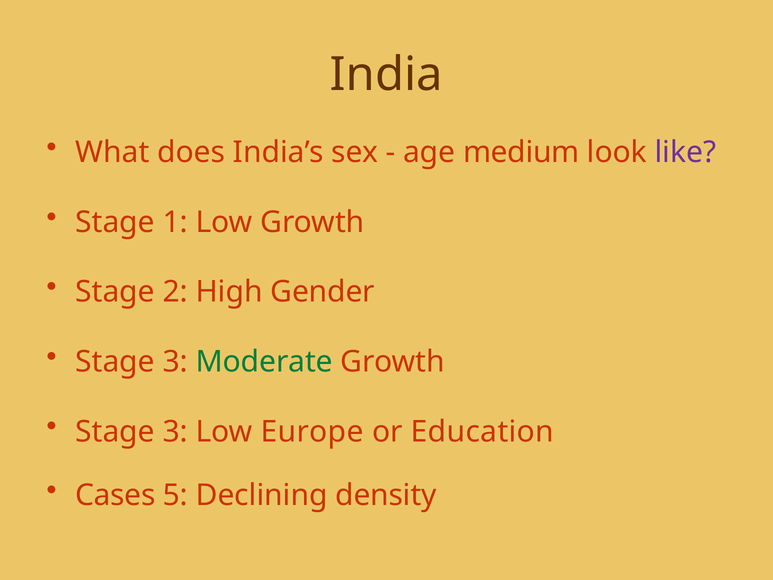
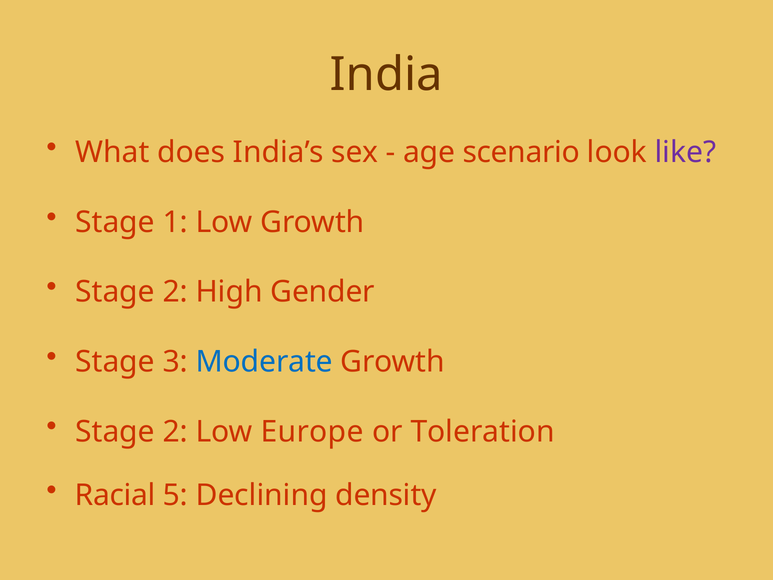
medium: medium -> scenario
Moderate colour: green -> blue
3 at (175, 431): 3 -> 2
Education: Education -> Toleration
Cases: Cases -> Racial
